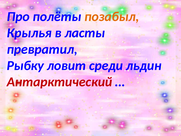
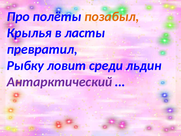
Антарктический colour: red -> purple
